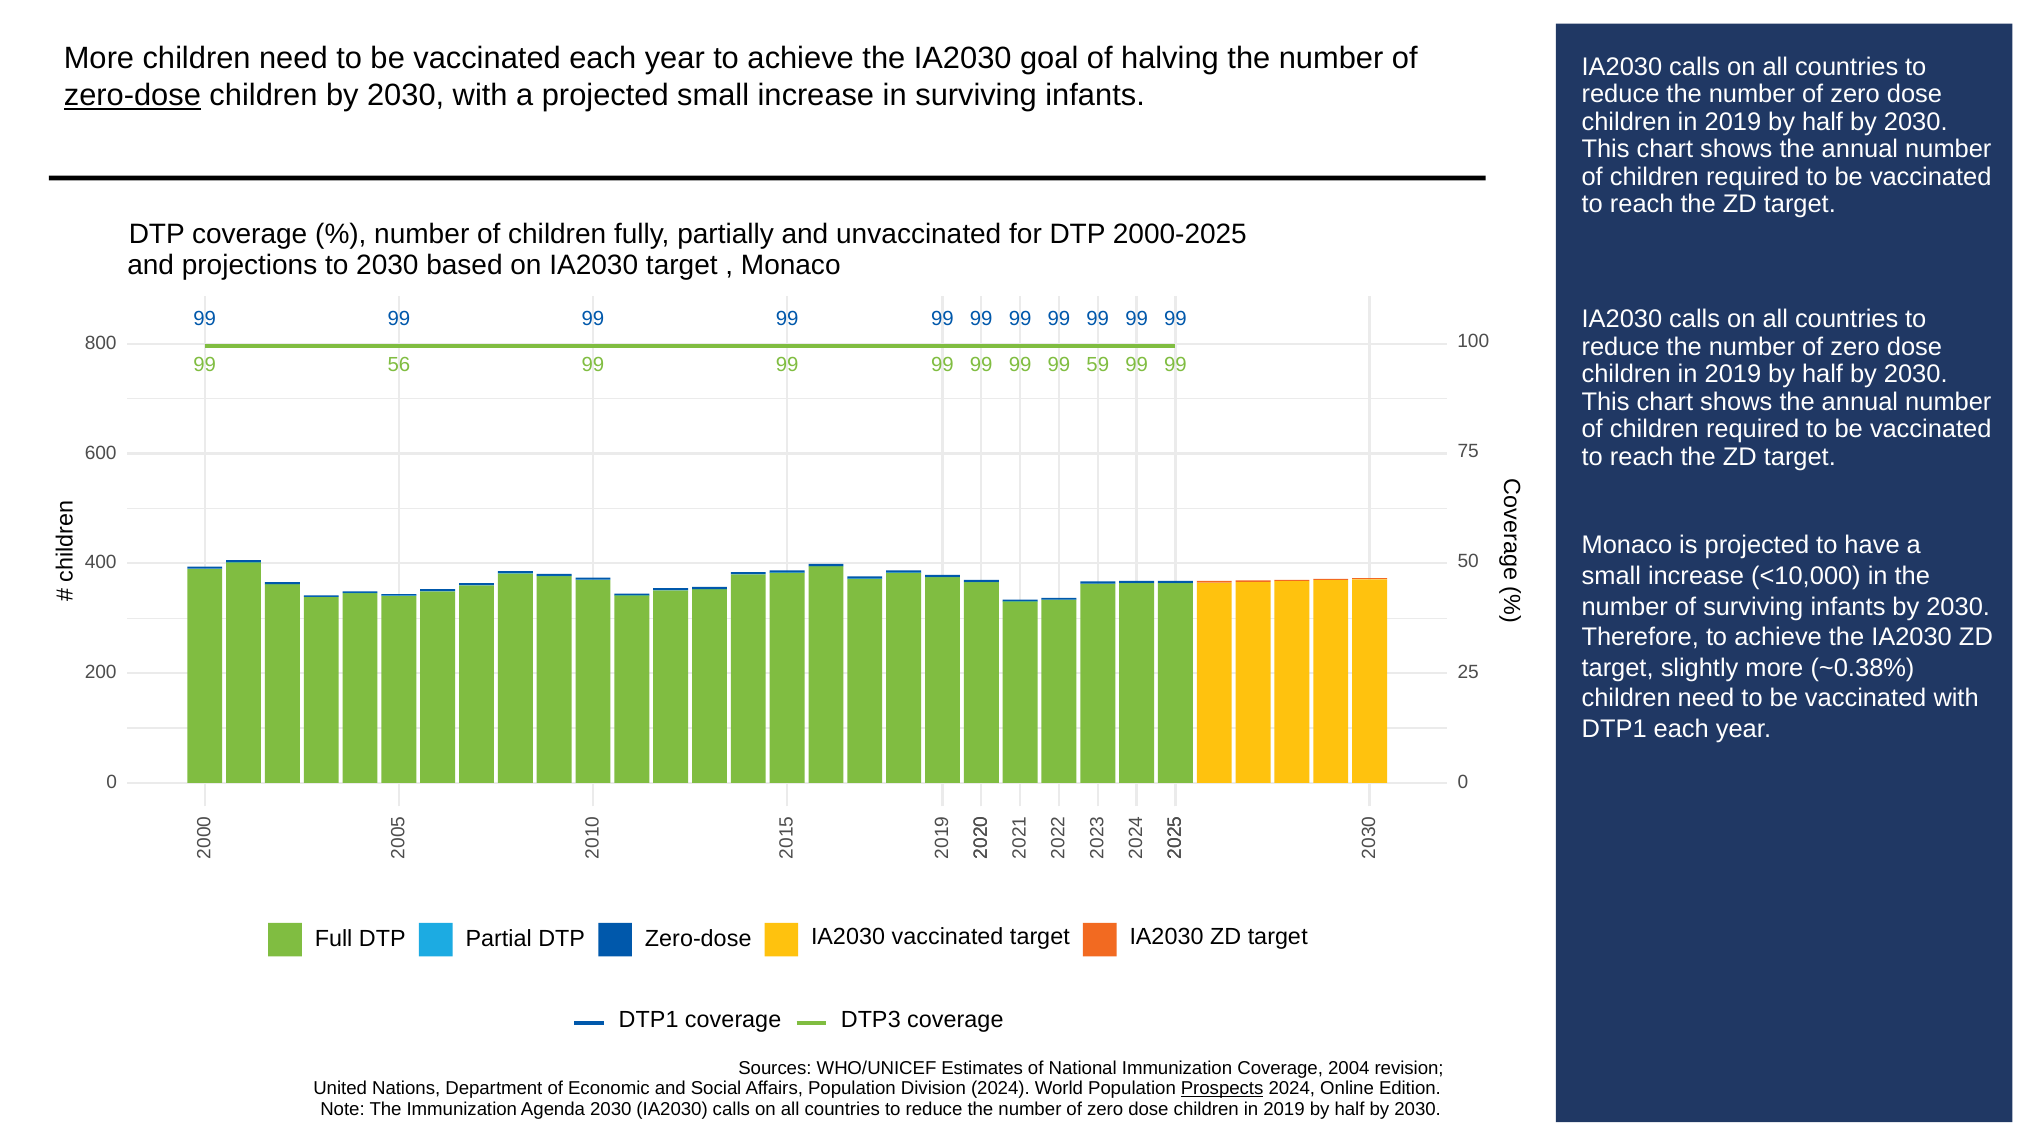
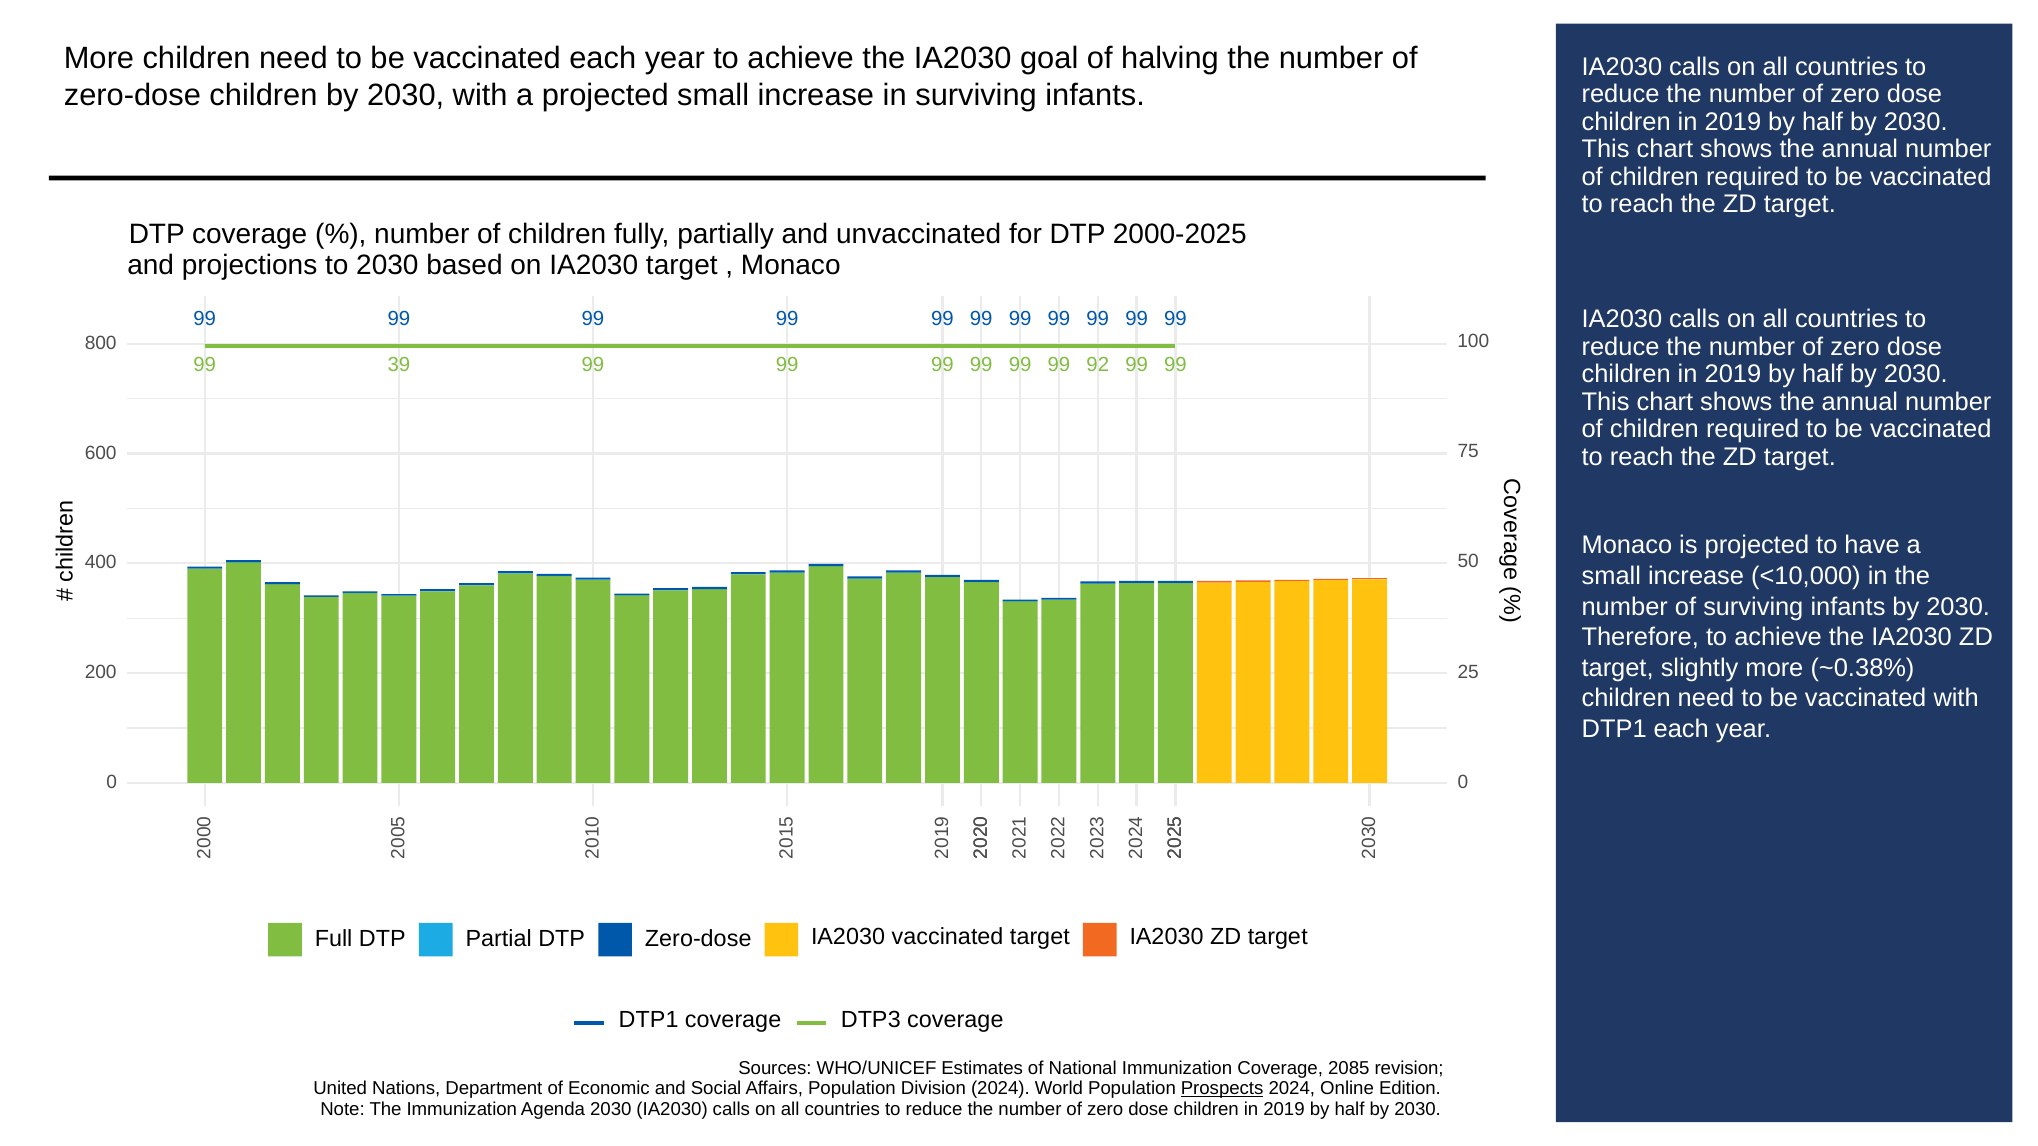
zero-dose at (132, 96) underline: present -> none
56: 56 -> 39
59: 59 -> 92
2004: 2004 -> 2085
